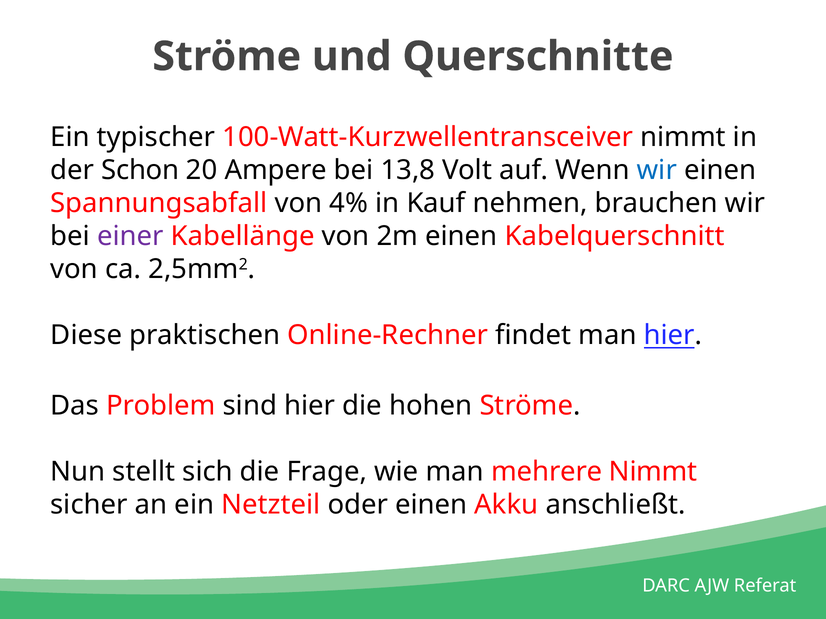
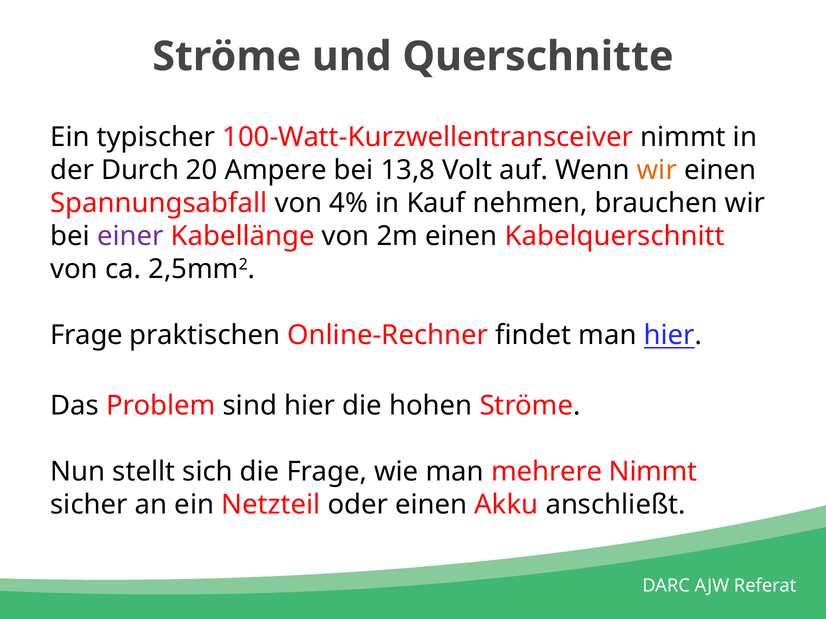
Schon: Schon -> Durch
wir at (657, 170) colour: blue -> orange
Diese at (86, 335): Diese -> Frage
